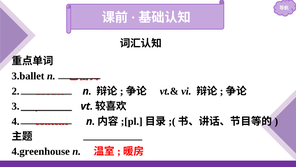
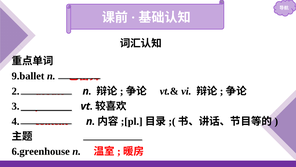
3.ballet: 3.ballet -> 9.ballet
4.greenhouse: 4.greenhouse -> 6.greenhouse
